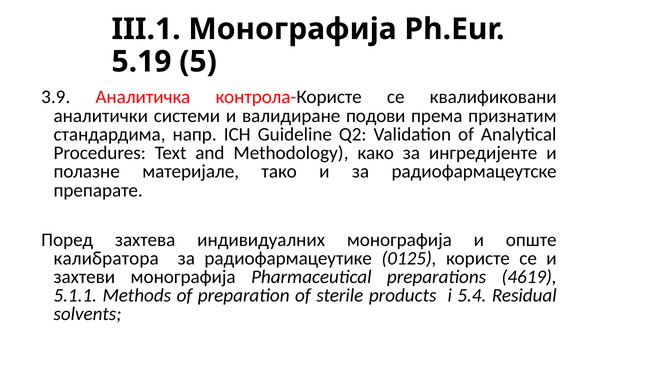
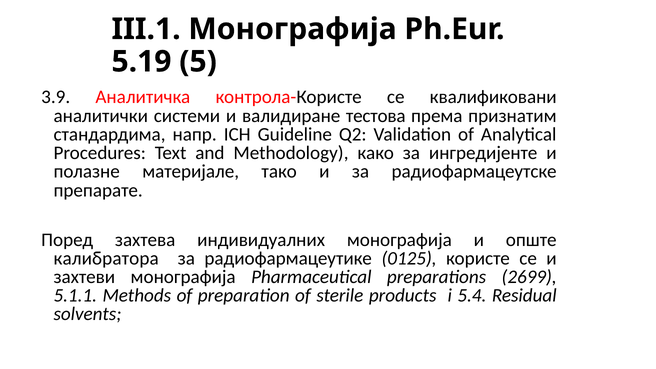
подови: подови -> тестова
4619: 4619 -> 2699
